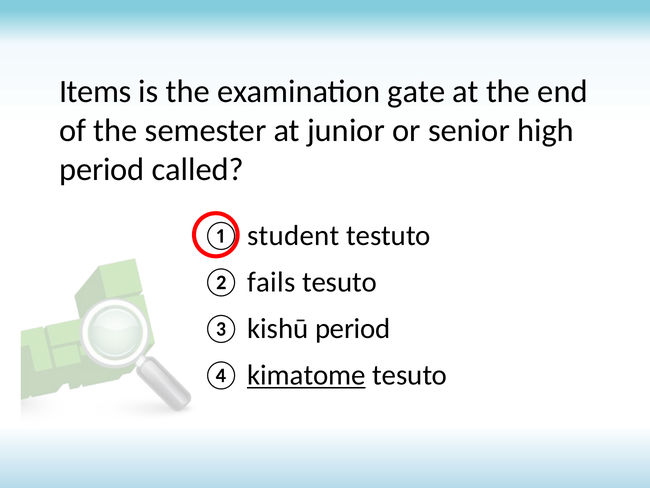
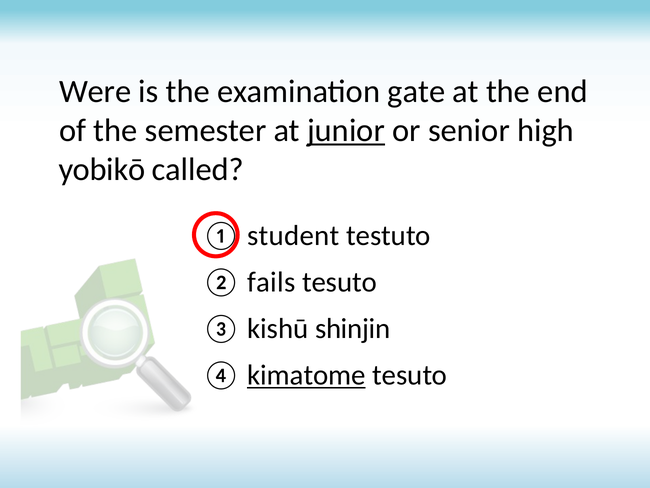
Items: Items -> Were
junior underline: none -> present
period at (102, 170): period -> yobikō
kishū period: period -> shinjin
